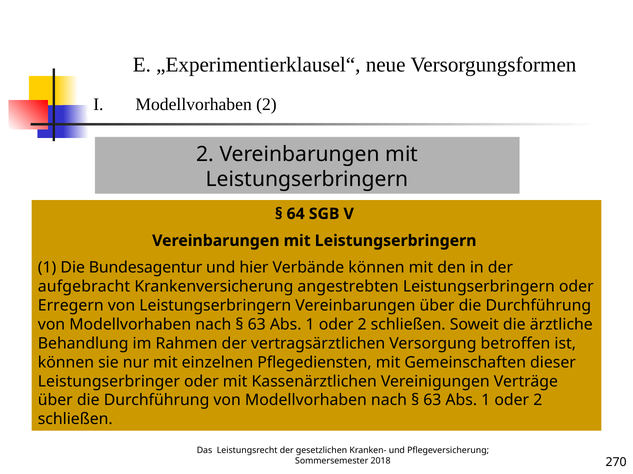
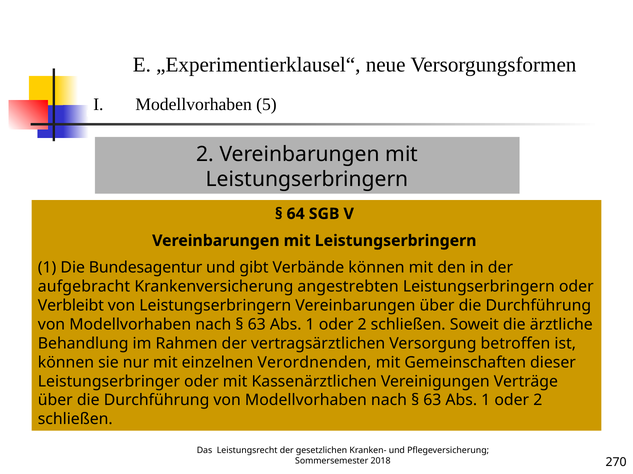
Modellvorhaben 2: 2 -> 5
hier: hier -> gibt
Erregern: Erregern -> Verbleibt
Pflegediensten: Pflegediensten -> Verordnenden
